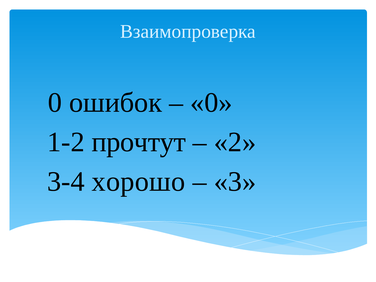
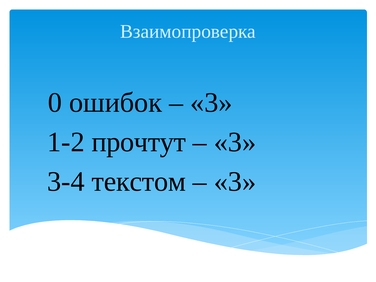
0 at (211, 103): 0 -> 3
2 at (235, 142): 2 -> 3
хорошо: хорошо -> текстом
